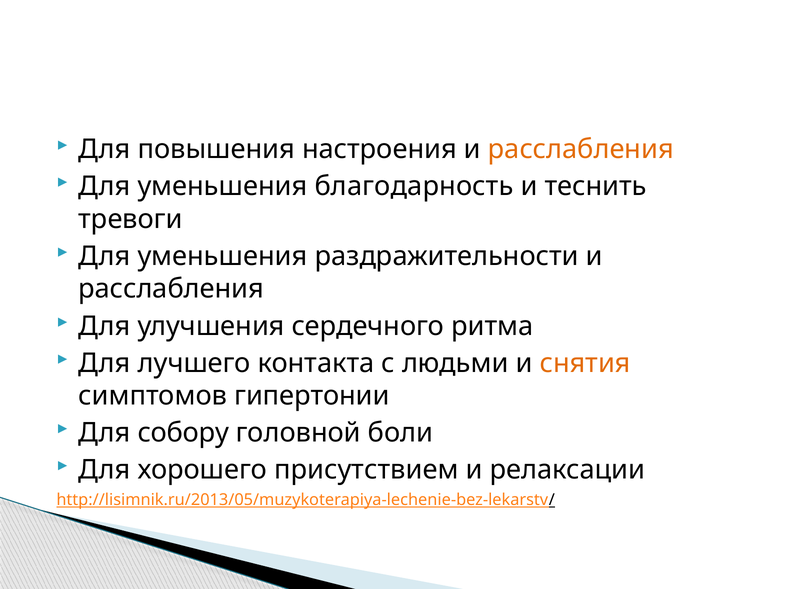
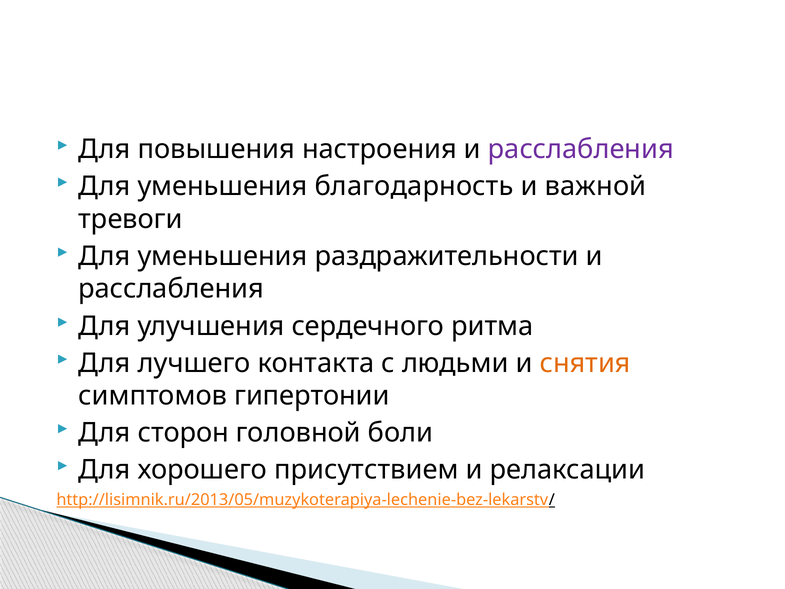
расслабления at (581, 149) colour: orange -> purple
теснить: теснить -> важной
собору: собору -> сторон
